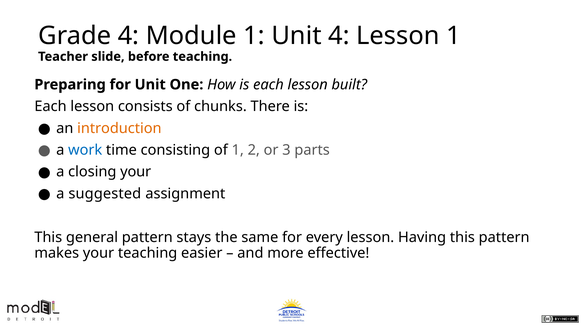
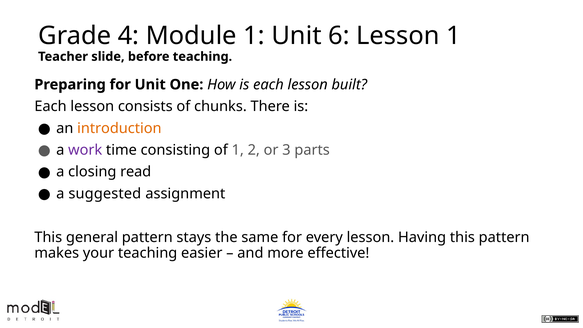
Unit 4: 4 -> 6
work colour: blue -> purple
closing your: your -> read
